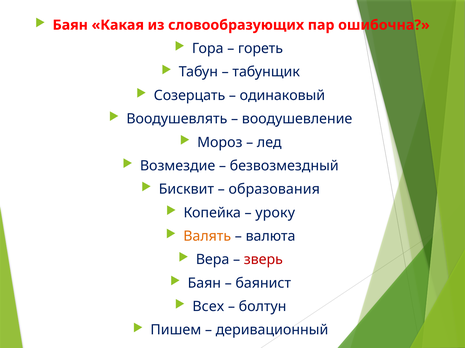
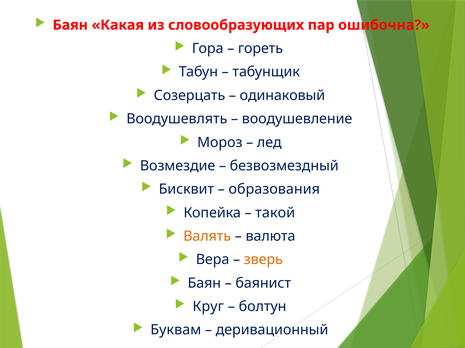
уроку: уроку -> такой
зверь colour: red -> orange
Всех: Всех -> Круг
Пишем: Пишем -> Буквам
